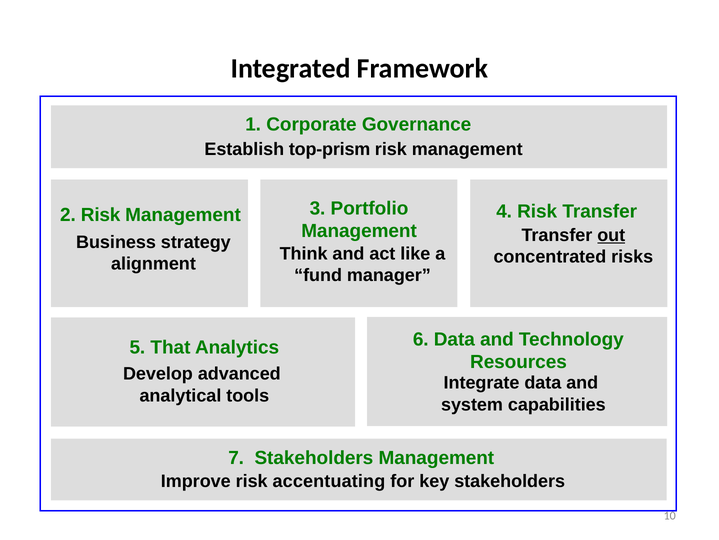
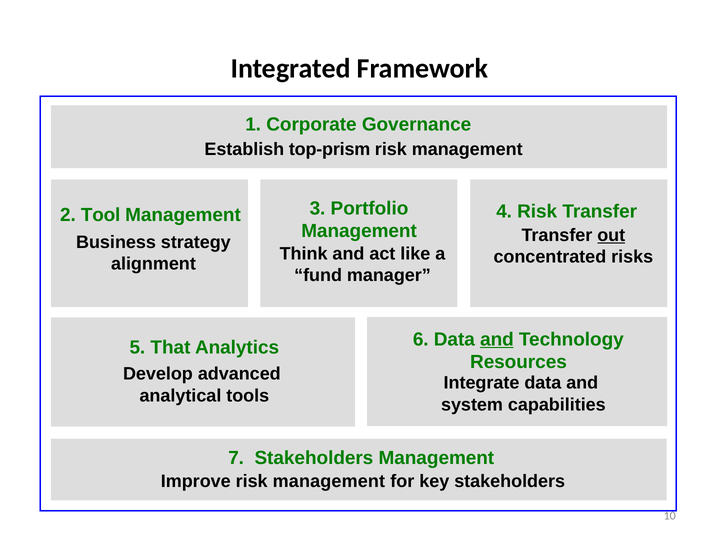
2 Risk: Risk -> Tool
and at (497, 339) underline: none -> present
Improve risk accentuating: accentuating -> management
